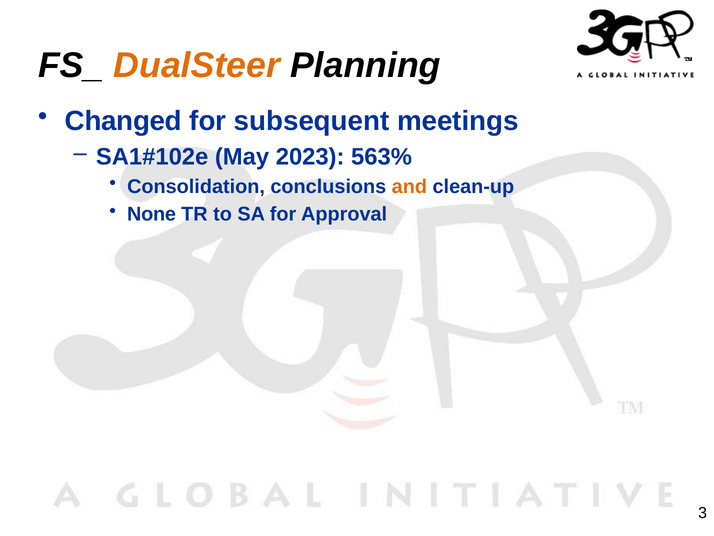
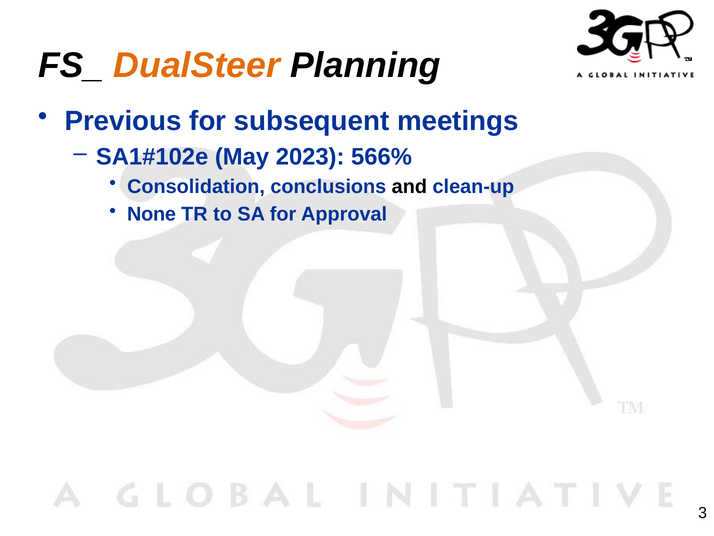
Changed: Changed -> Previous
563%: 563% -> 566%
and colour: orange -> black
